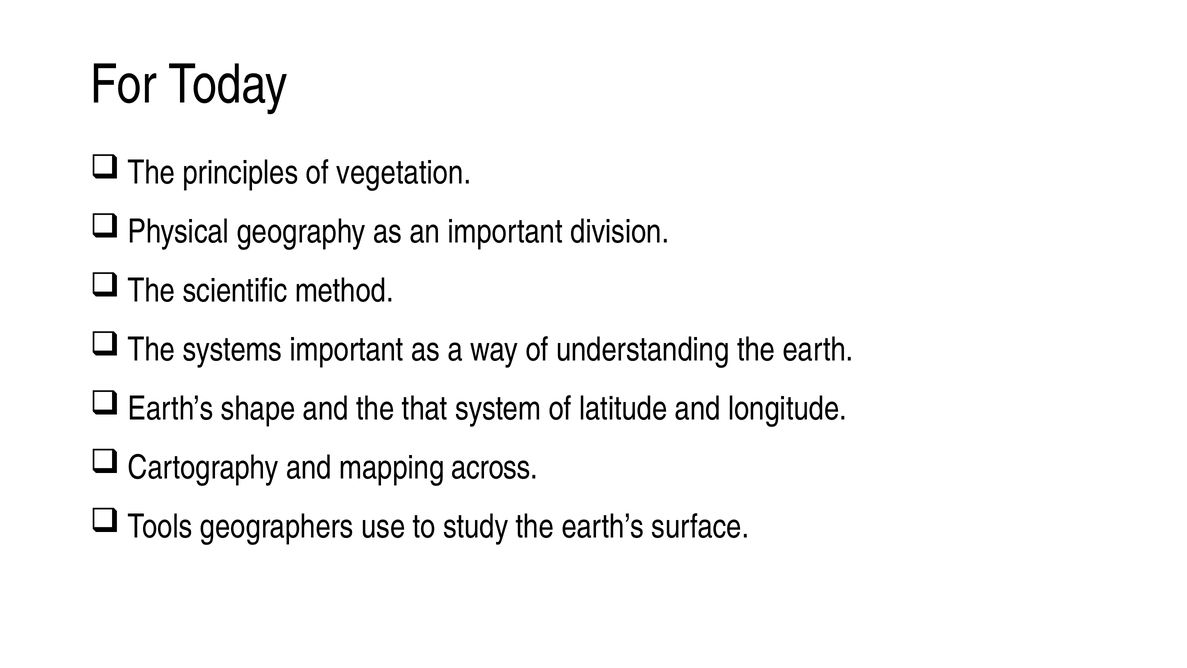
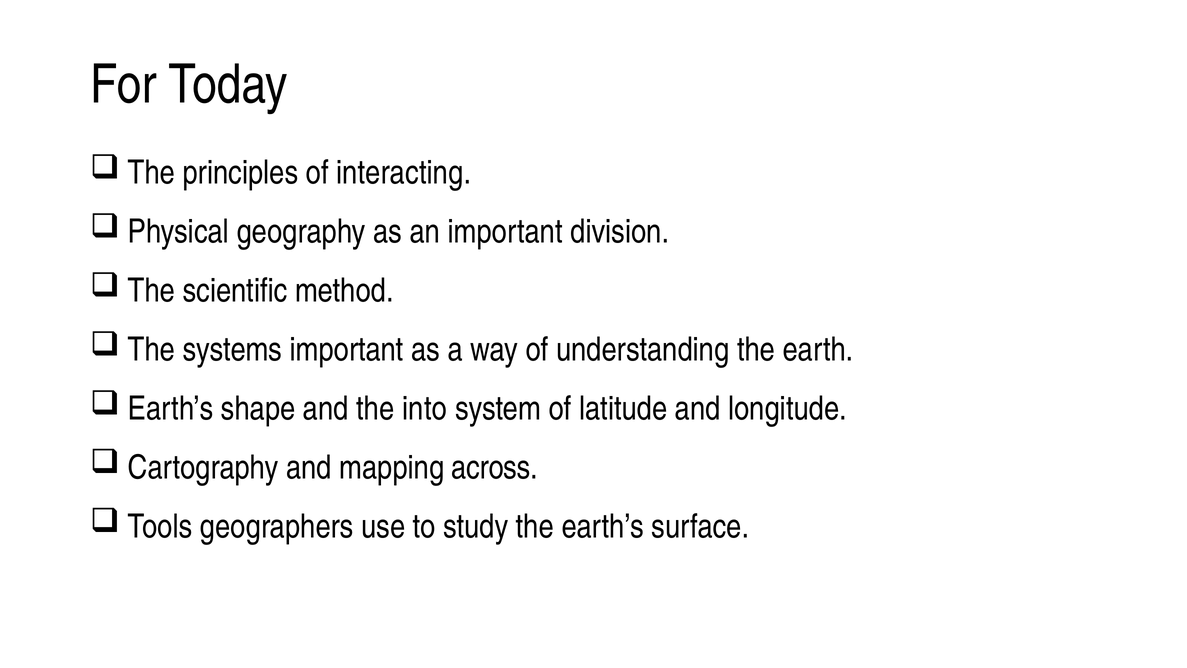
vegetation: vegetation -> interacting
that: that -> into
